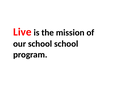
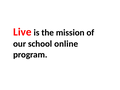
school school: school -> online
